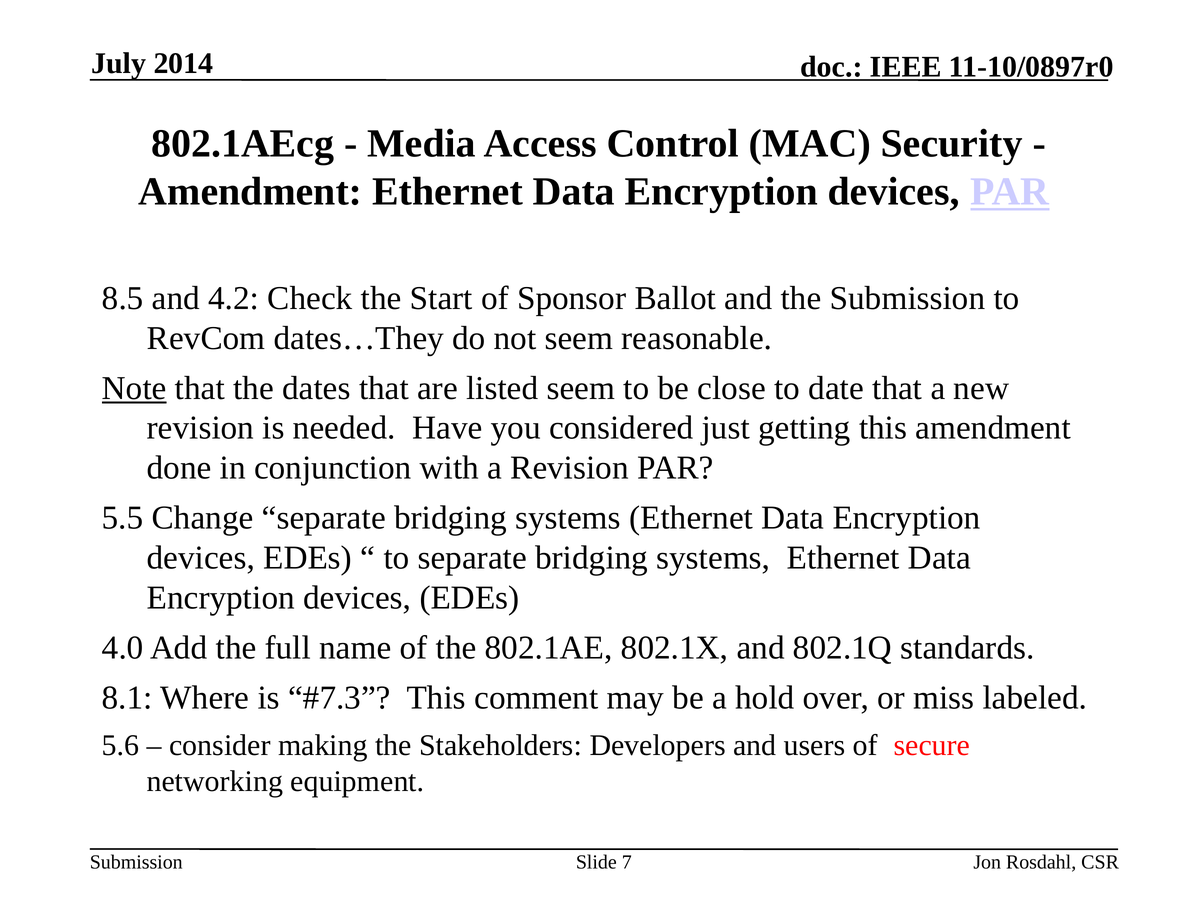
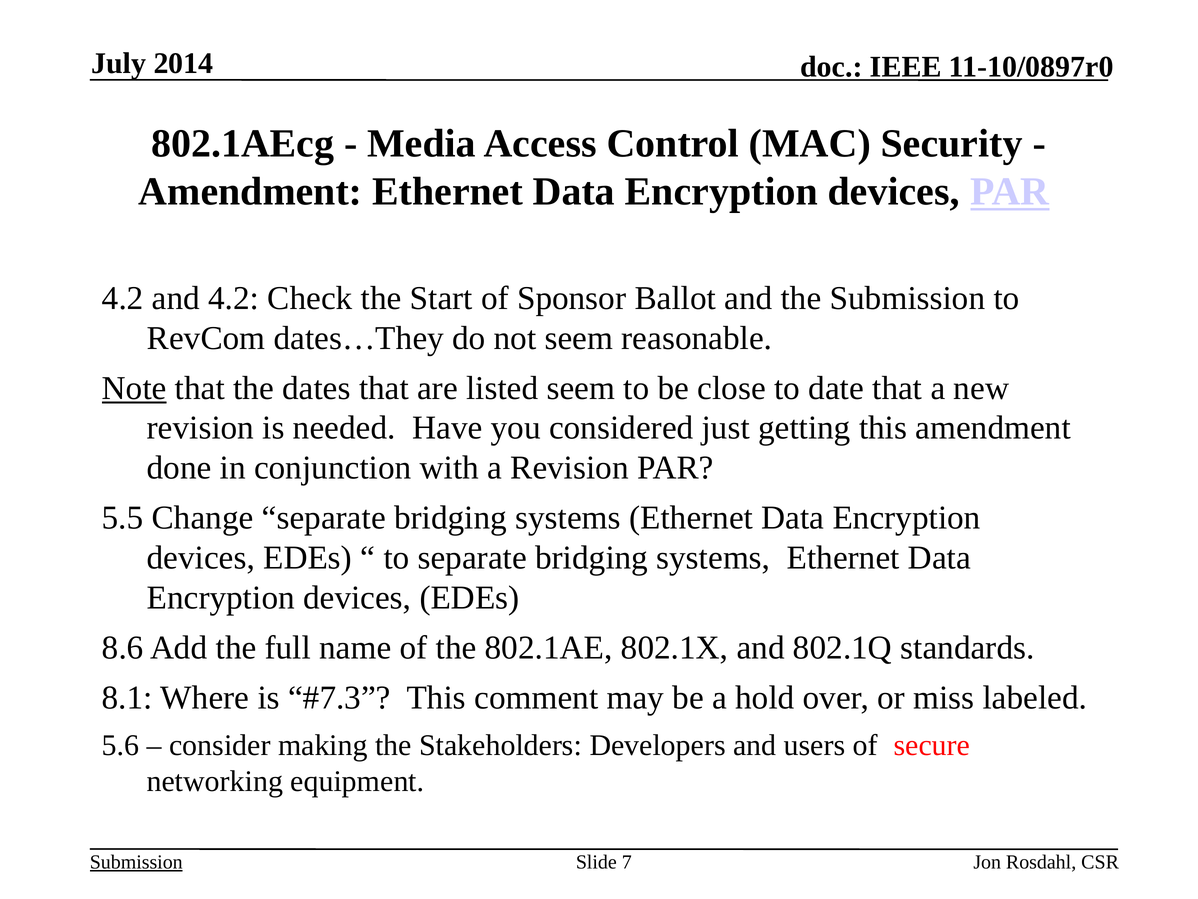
8.5 at (123, 298): 8.5 -> 4.2
4.0: 4.0 -> 8.6
Submission at (136, 862) underline: none -> present
